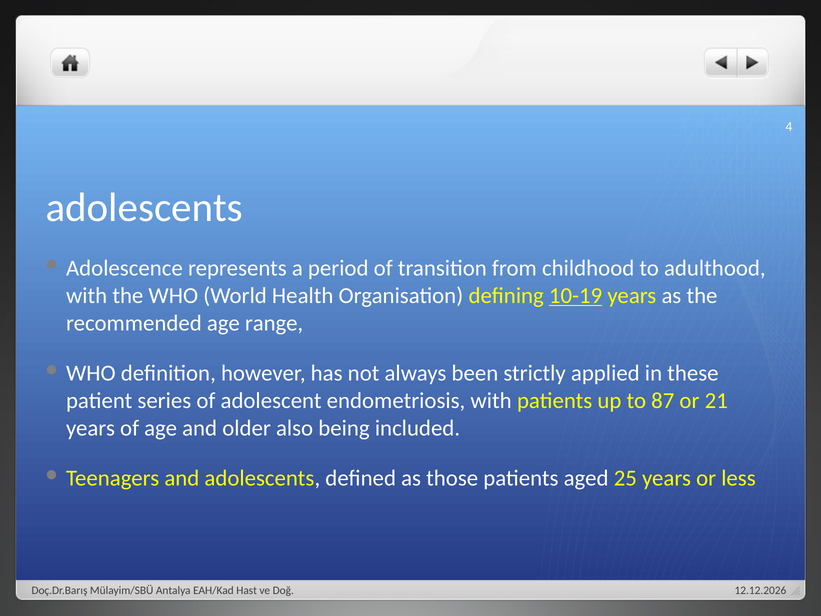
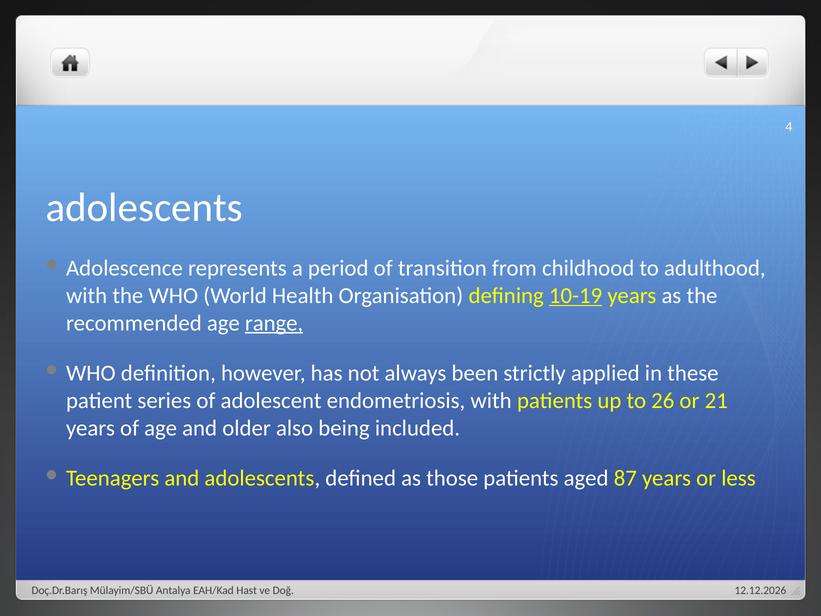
range underline: none -> present
87: 87 -> 26
25: 25 -> 87
